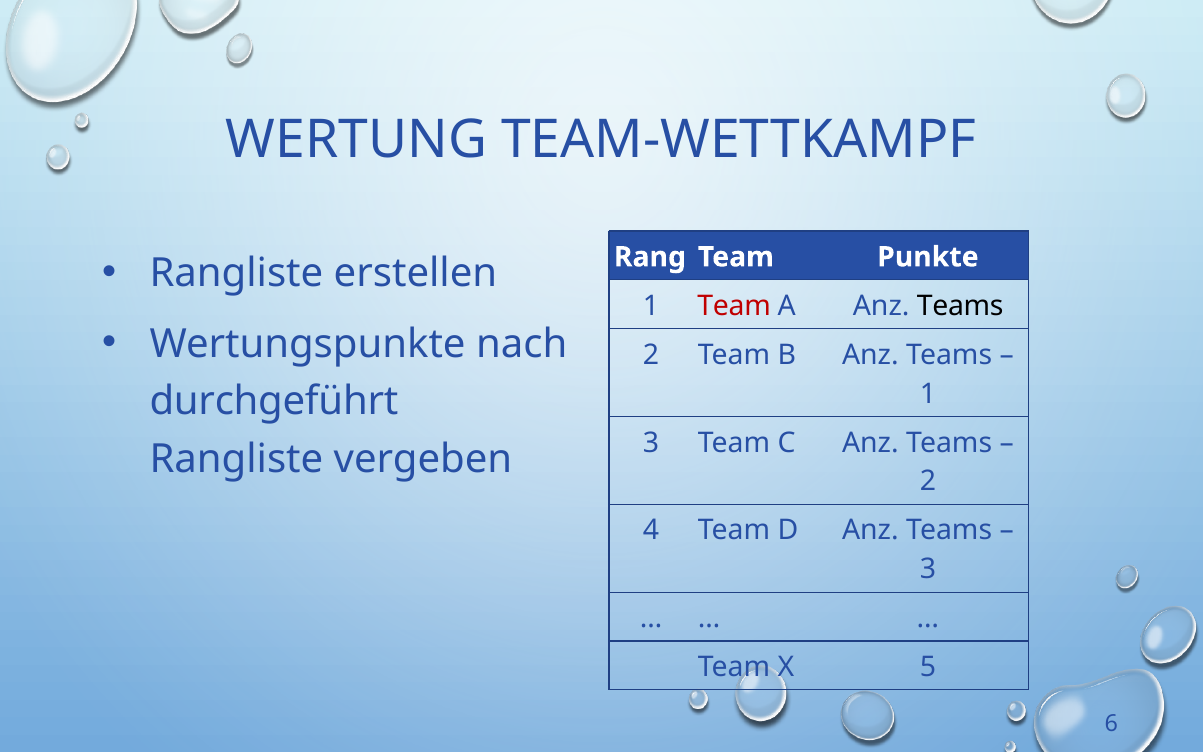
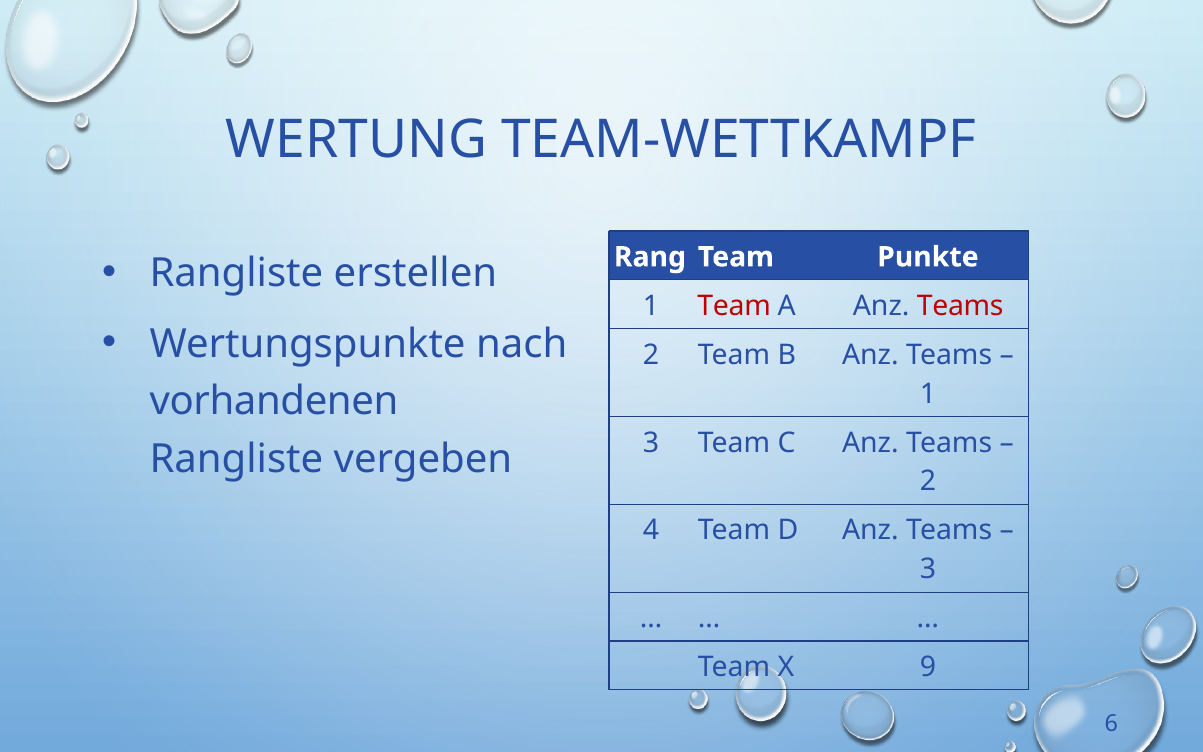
Teams at (960, 306) colour: black -> red
durchgeführt: durchgeführt -> vorhandenen
5: 5 -> 9
